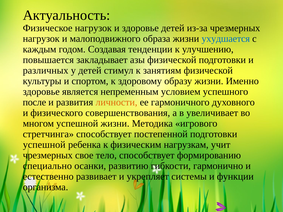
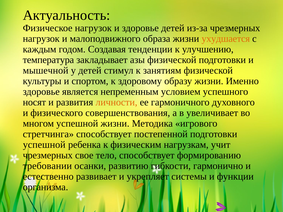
ухудшается colour: blue -> orange
повышается: повышается -> температура
различных: различных -> мышечной
после: после -> носят
специально: специально -> требовании
